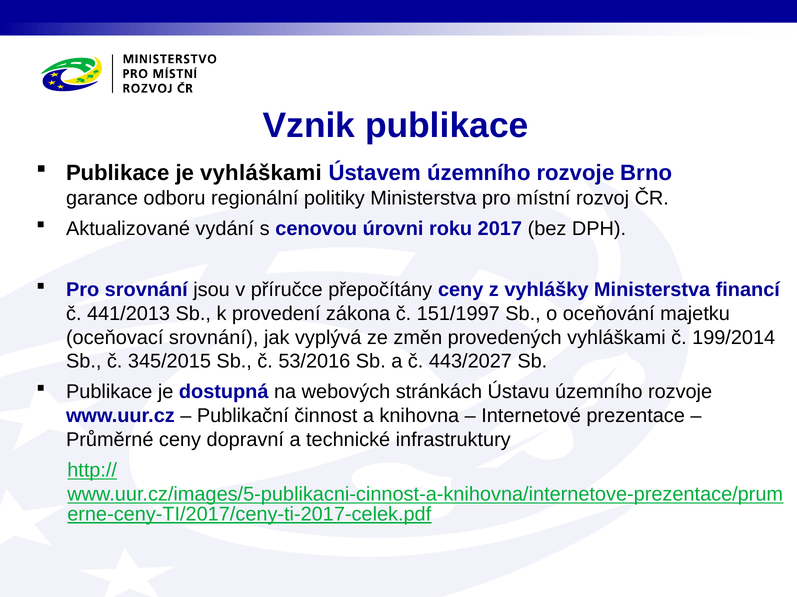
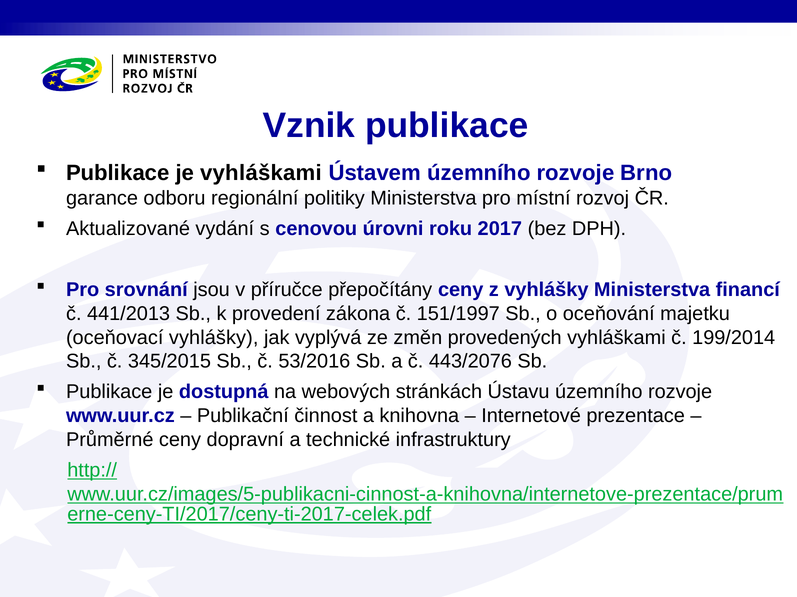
oceňovací srovnání: srovnání -> vyhlášky
443/2027: 443/2027 -> 443/2076
